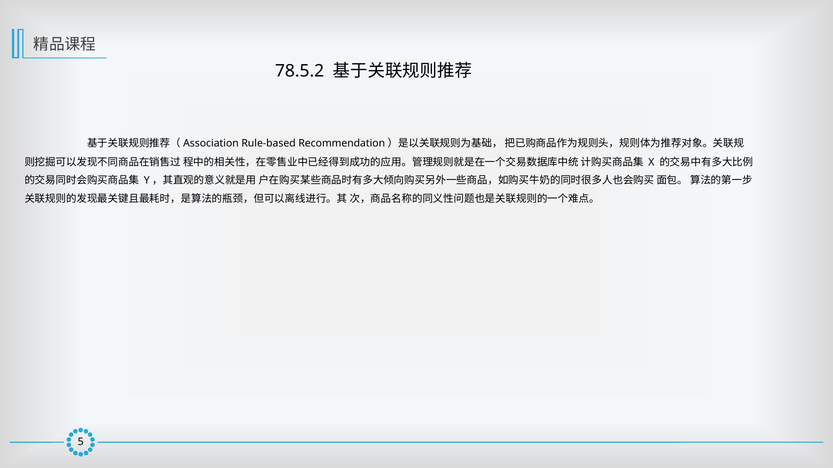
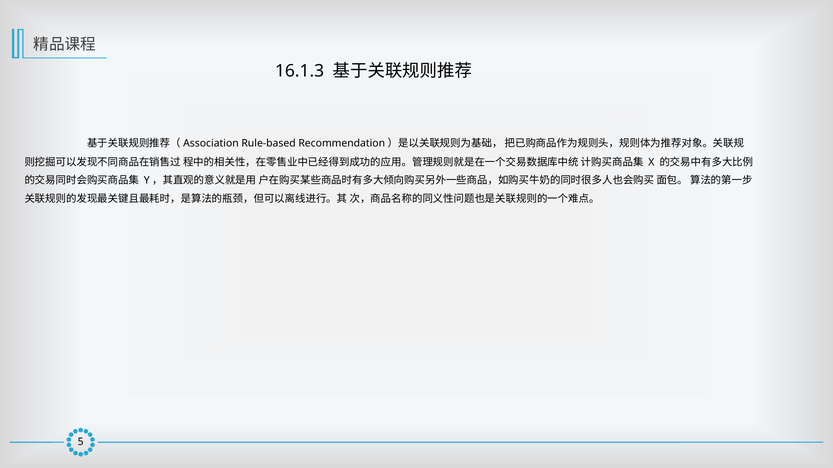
78.5.2: 78.5.2 -> 16.1.3
